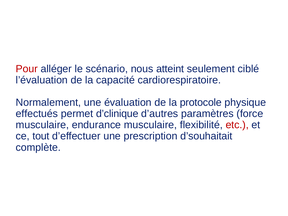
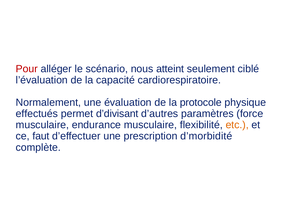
d’clinique: d’clinique -> d’divisant
etc colour: red -> orange
tout: tout -> faut
d’souhaitait: d’souhaitait -> d’morbidité
